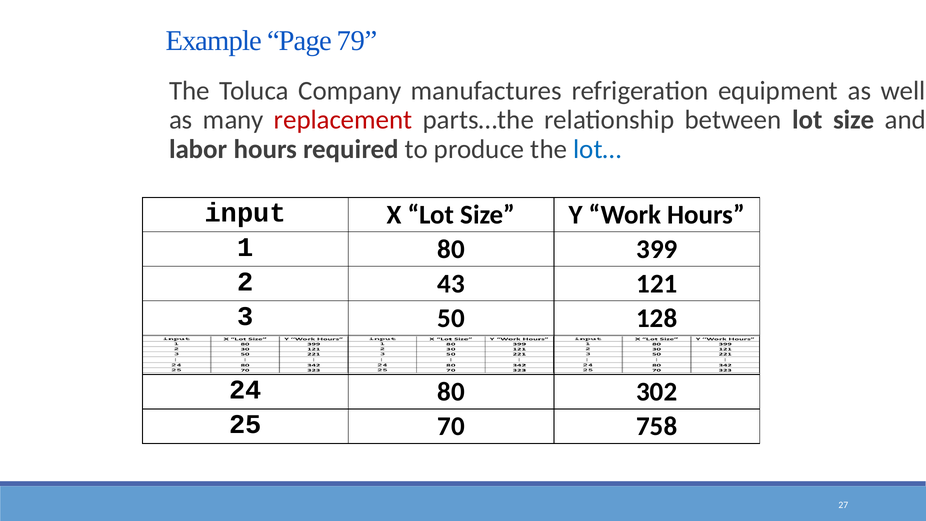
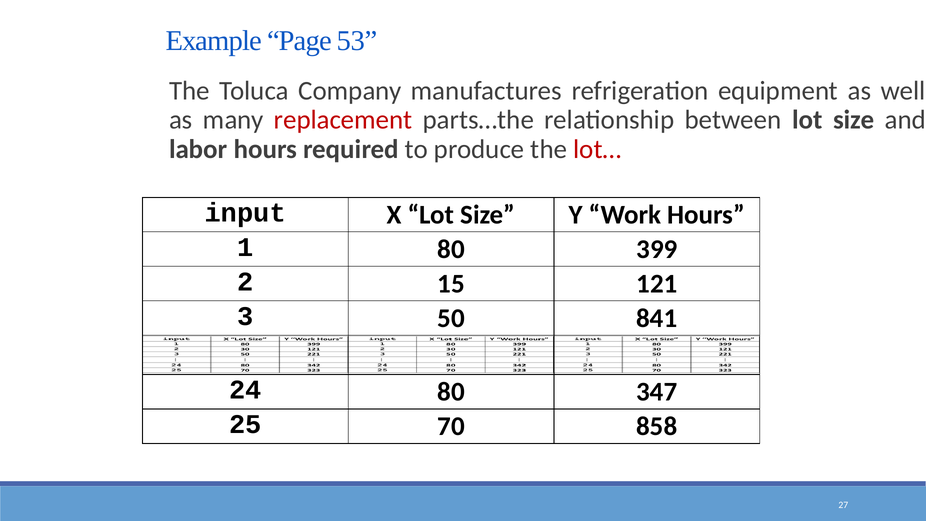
79: 79 -> 53
lot… colour: blue -> red
43: 43 -> 15
128: 128 -> 841
302: 302 -> 347
758: 758 -> 858
